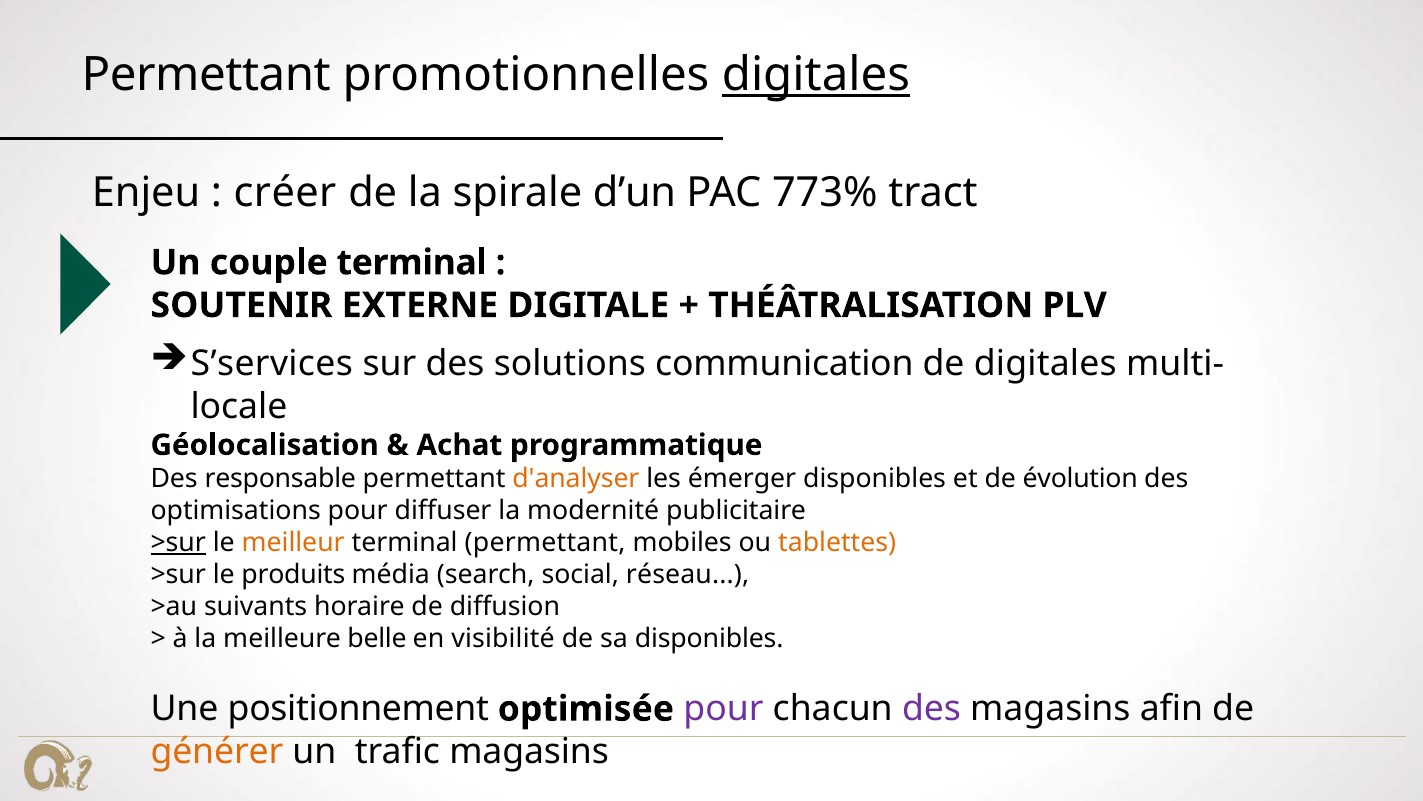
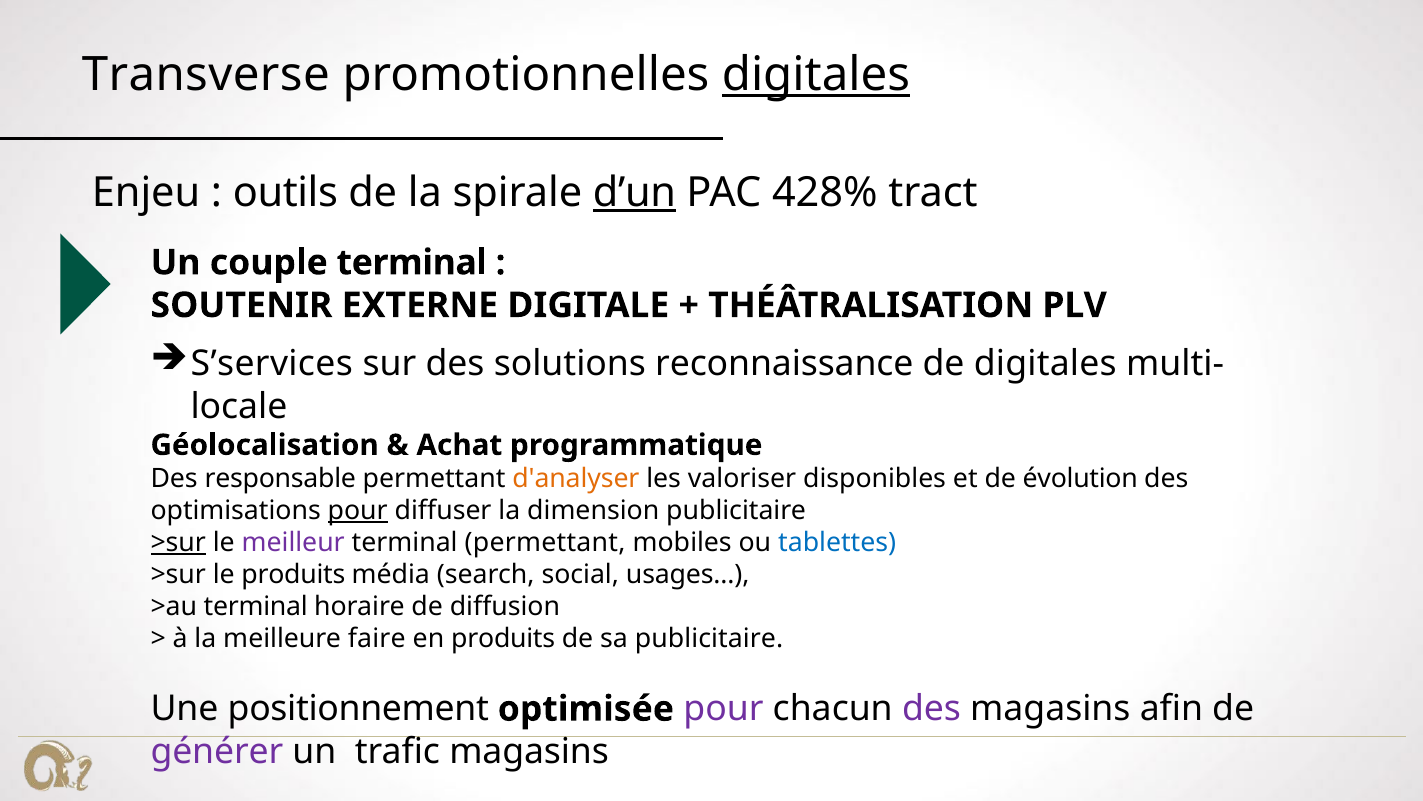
Permettant at (206, 75): Permettant -> Transverse
créer: créer -> outils
d’un underline: none -> present
773%: 773% -> 428%
communication: communication -> reconnaissance
émerger: émerger -> valoriser
pour at (358, 510) underline: none -> present
modernité: modernité -> dimension
meilleur colour: orange -> purple
tablettes colour: orange -> blue
réseau: réseau -> usages
>au suivants: suivants -> terminal
belle: belle -> faire
en visibilité: visibilité -> produits
sa disponibles: disponibles -> publicitaire
générer colour: orange -> purple
